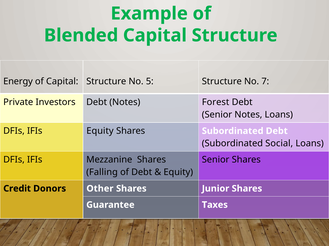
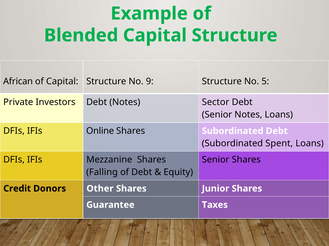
Energy: Energy -> African
5: 5 -> 9
7: 7 -> 5
Forest: Forest -> Sector
IFIs Equity: Equity -> Online
Social: Social -> Spent
